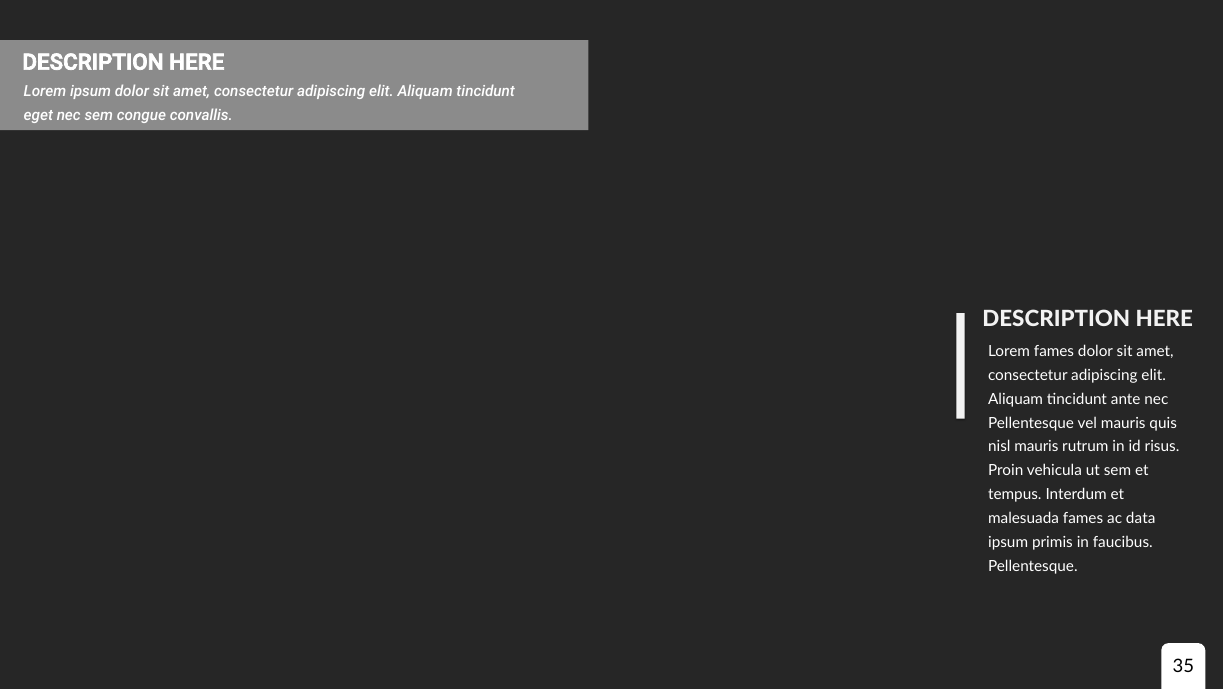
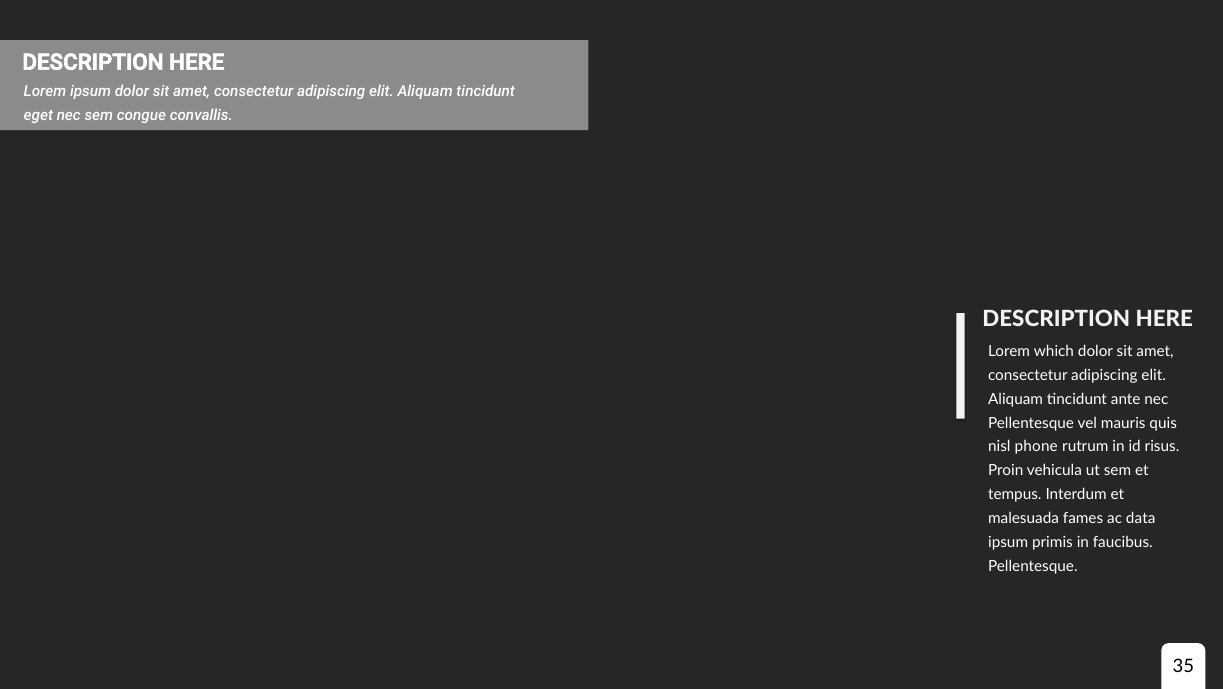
Lorem fames: fames -> which
nisl mauris: mauris -> phone
